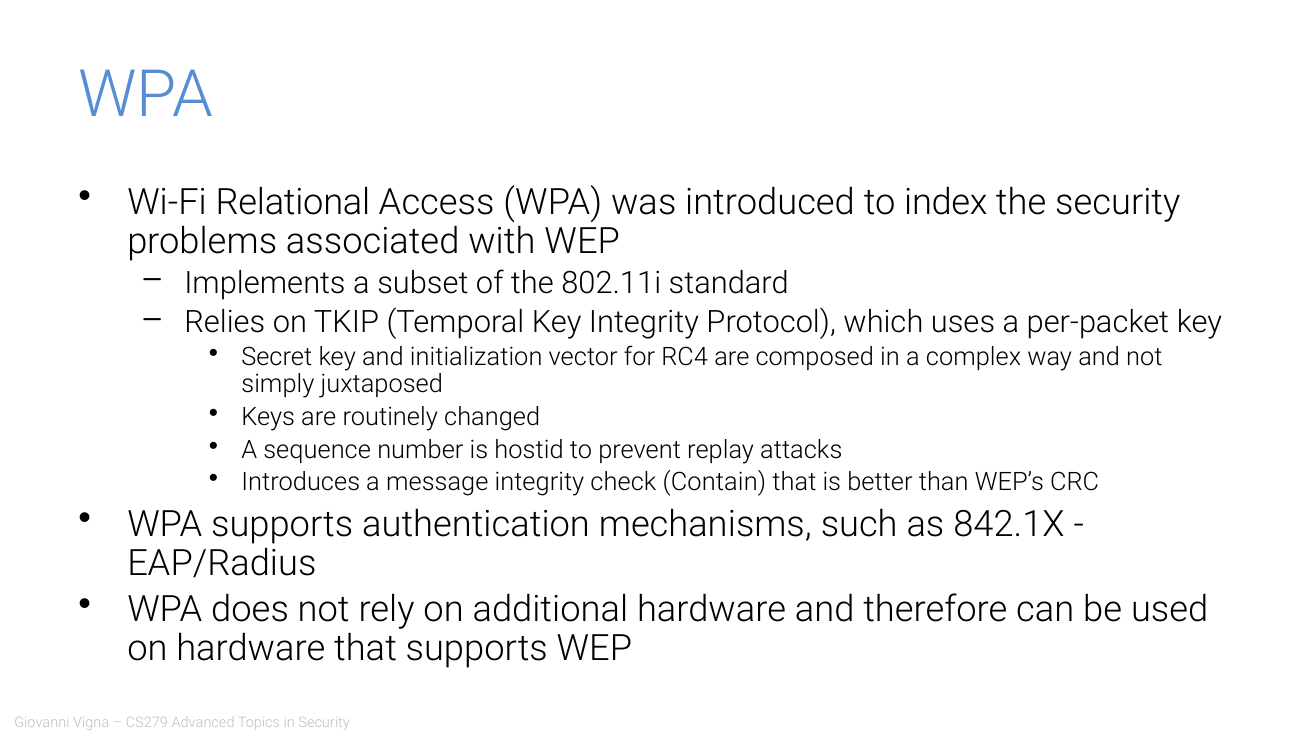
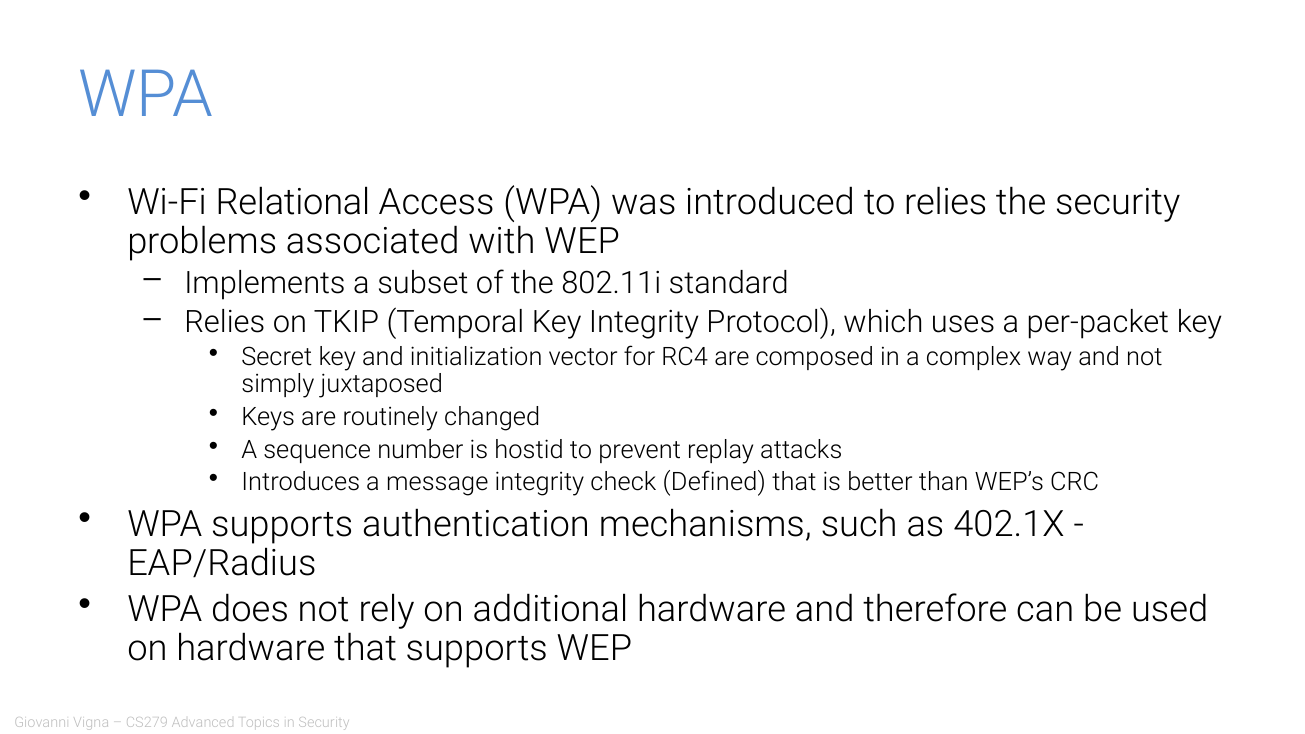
to index: index -> relies
Contain: Contain -> Defined
842.1X: 842.1X -> 402.1X
